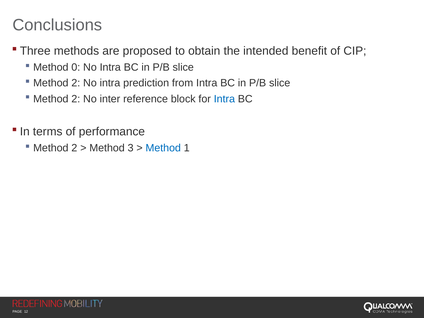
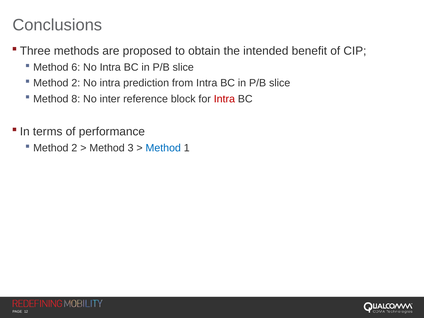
0: 0 -> 6
2 at (76, 99): 2 -> 8
Intra at (224, 99) colour: blue -> red
